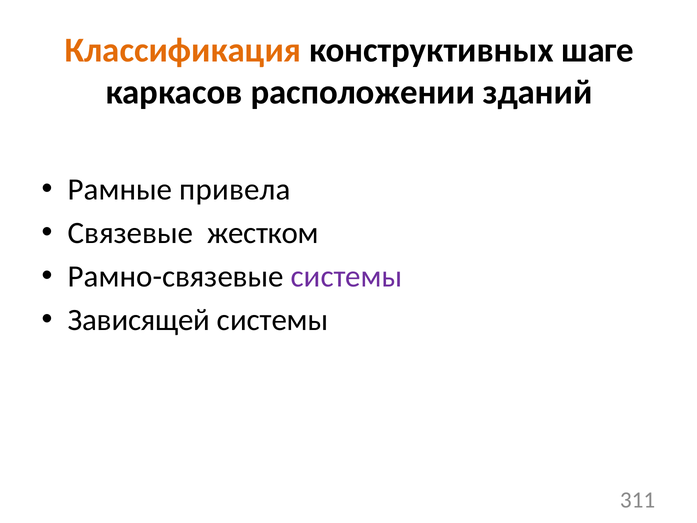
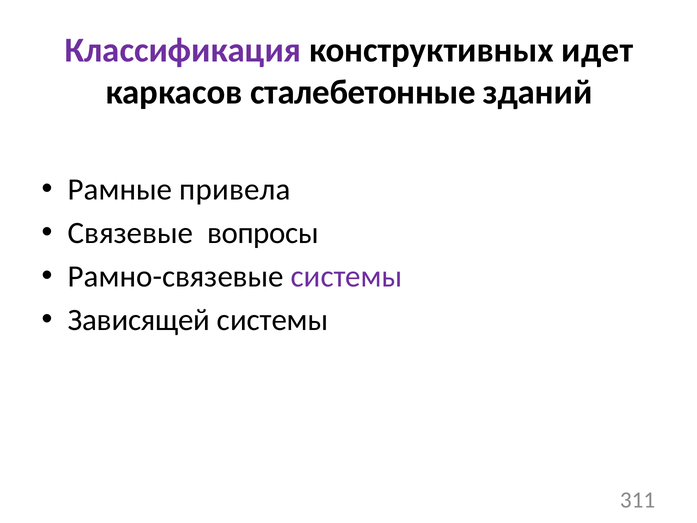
Классификация colour: orange -> purple
шаге: шаге -> идет
расположении: расположении -> сталебетонные
жестком: жестком -> вопросы
